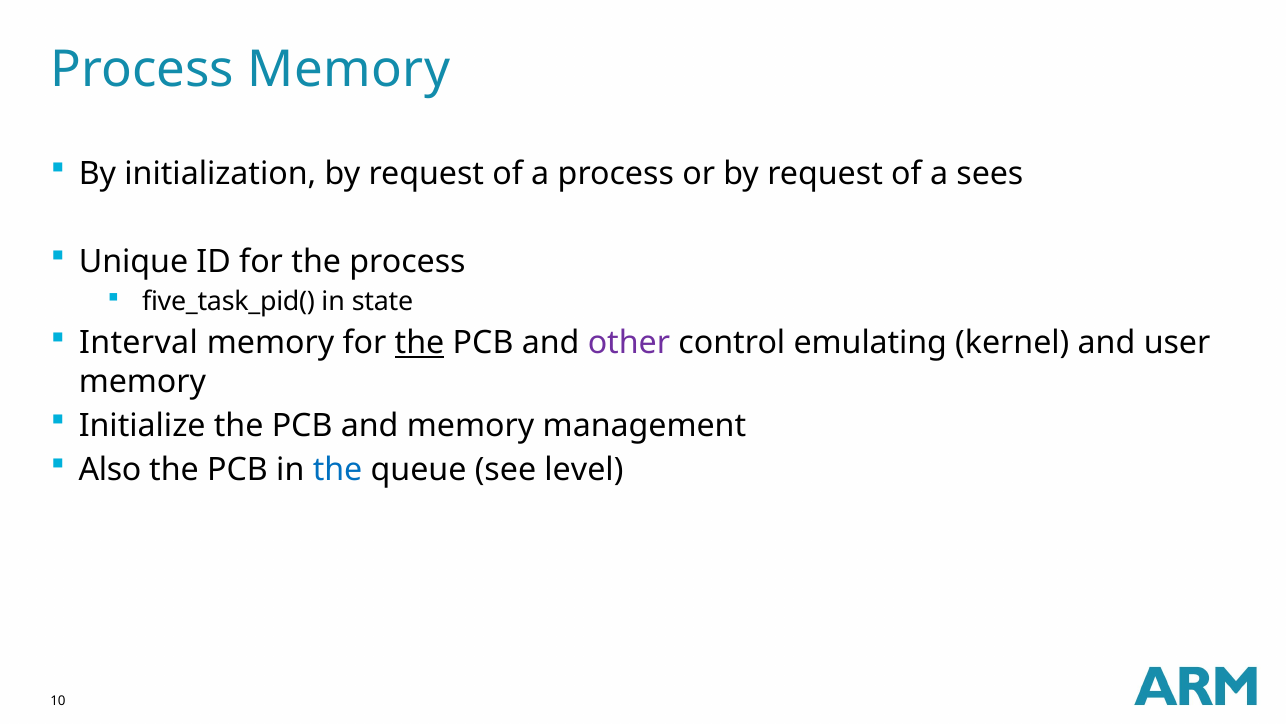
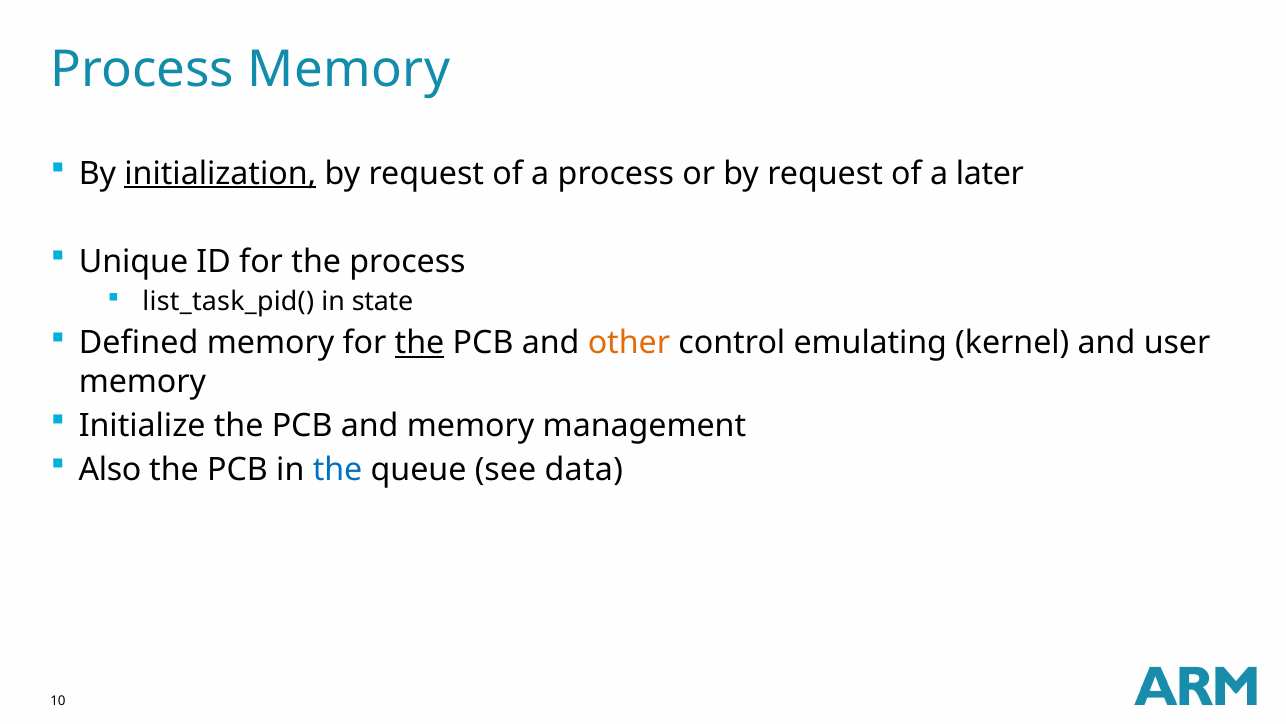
initialization underline: none -> present
sees: sees -> later
five_task_pid(: five_task_pid( -> list_task_pid(
Interval: Interval -> Defined
other colour: purple -> orange
level: level -> data
